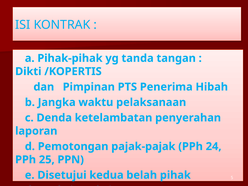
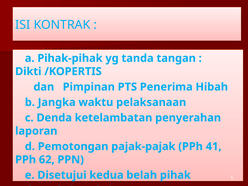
24: 24 -> 41
25: 25 -> 62
